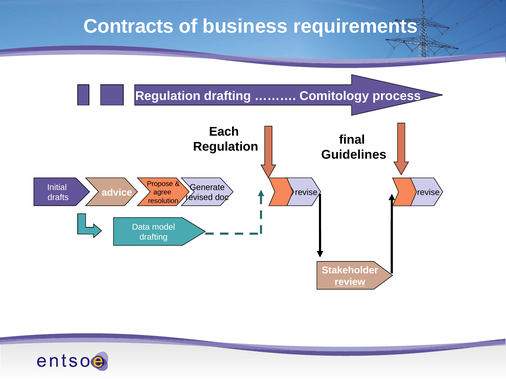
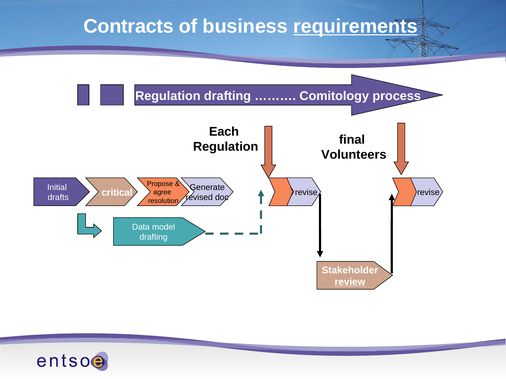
requirements underline: none -> present
Guidelines: Guidelines -> Volunteers
advice: advice -> critical
